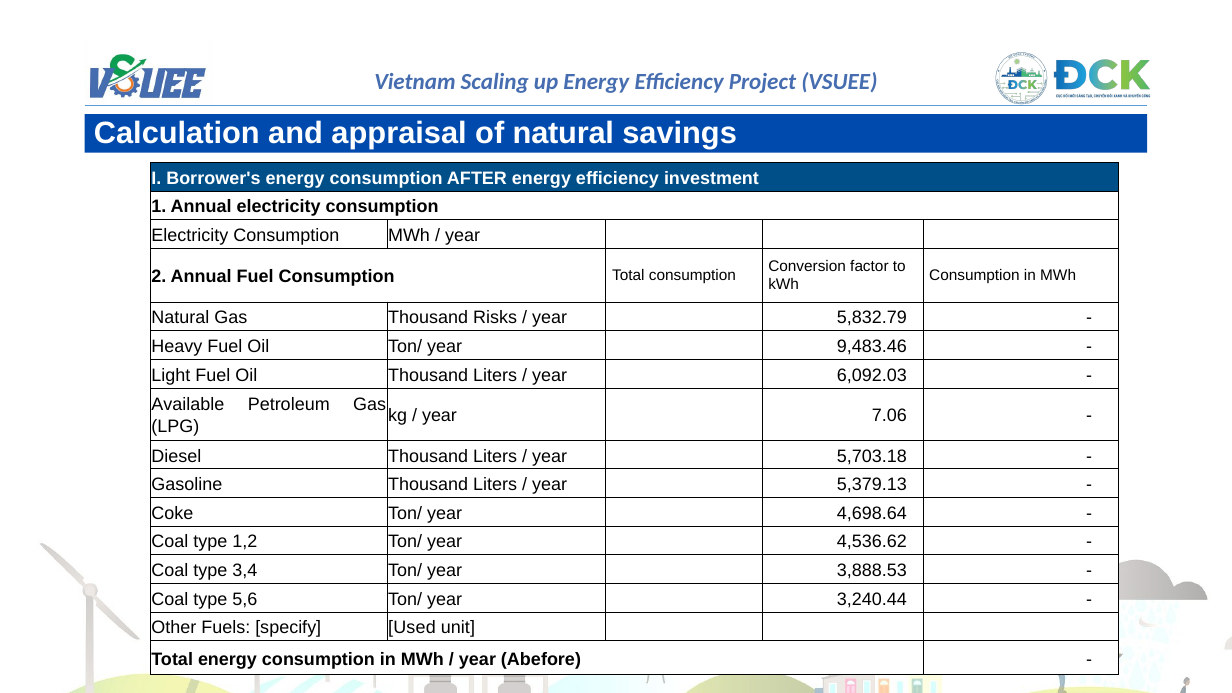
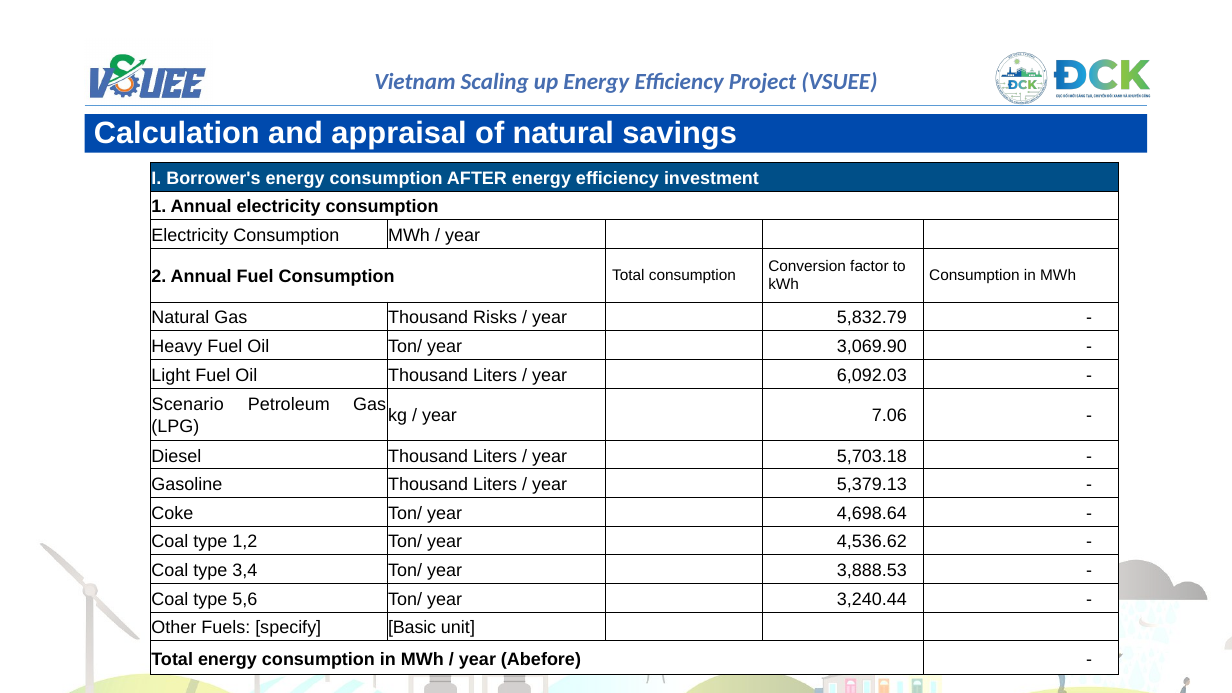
9,483.46: 9,483.46 -> 3,069.90
Available: Available -> Scenario
Used: Used -> Basic
